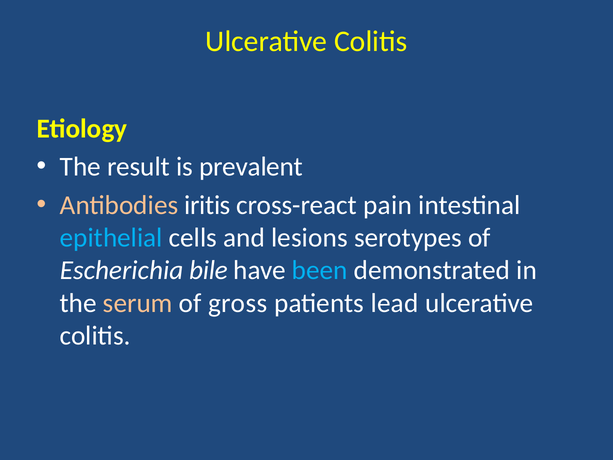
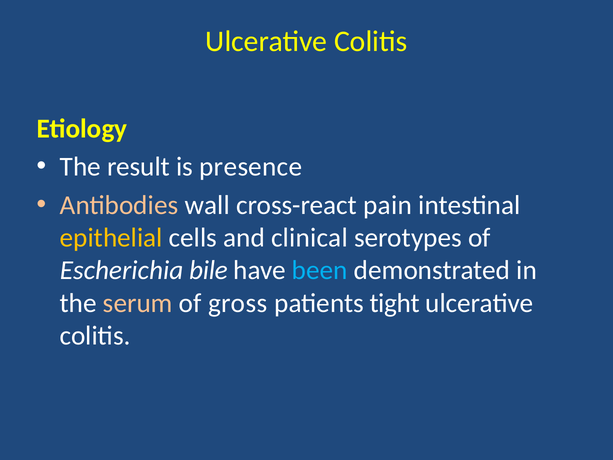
prevalent: prevalent -> presence
iritis: iritis -> wall
epithelial colour: light blue -> yellow
lesions: lesions -> clinical
lead: lead -> tight
